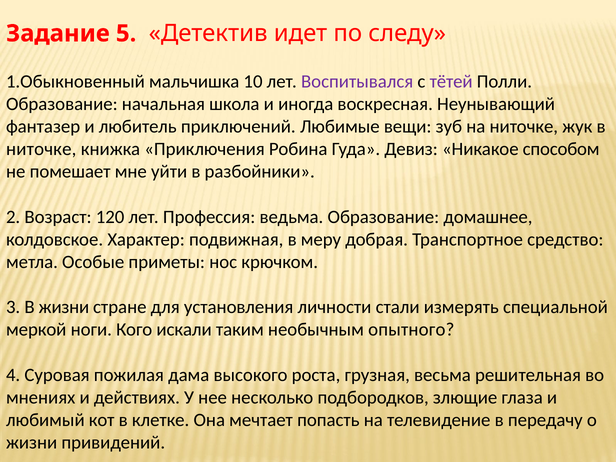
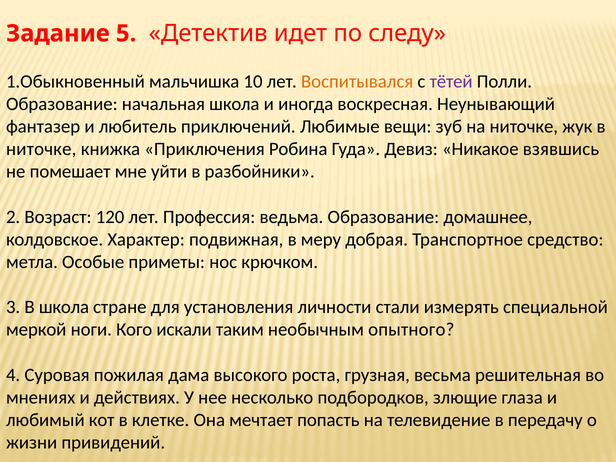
Воспитывался colour: purple -> orange
способом: способом -> взявшись
В жизни: жизни -> школа
